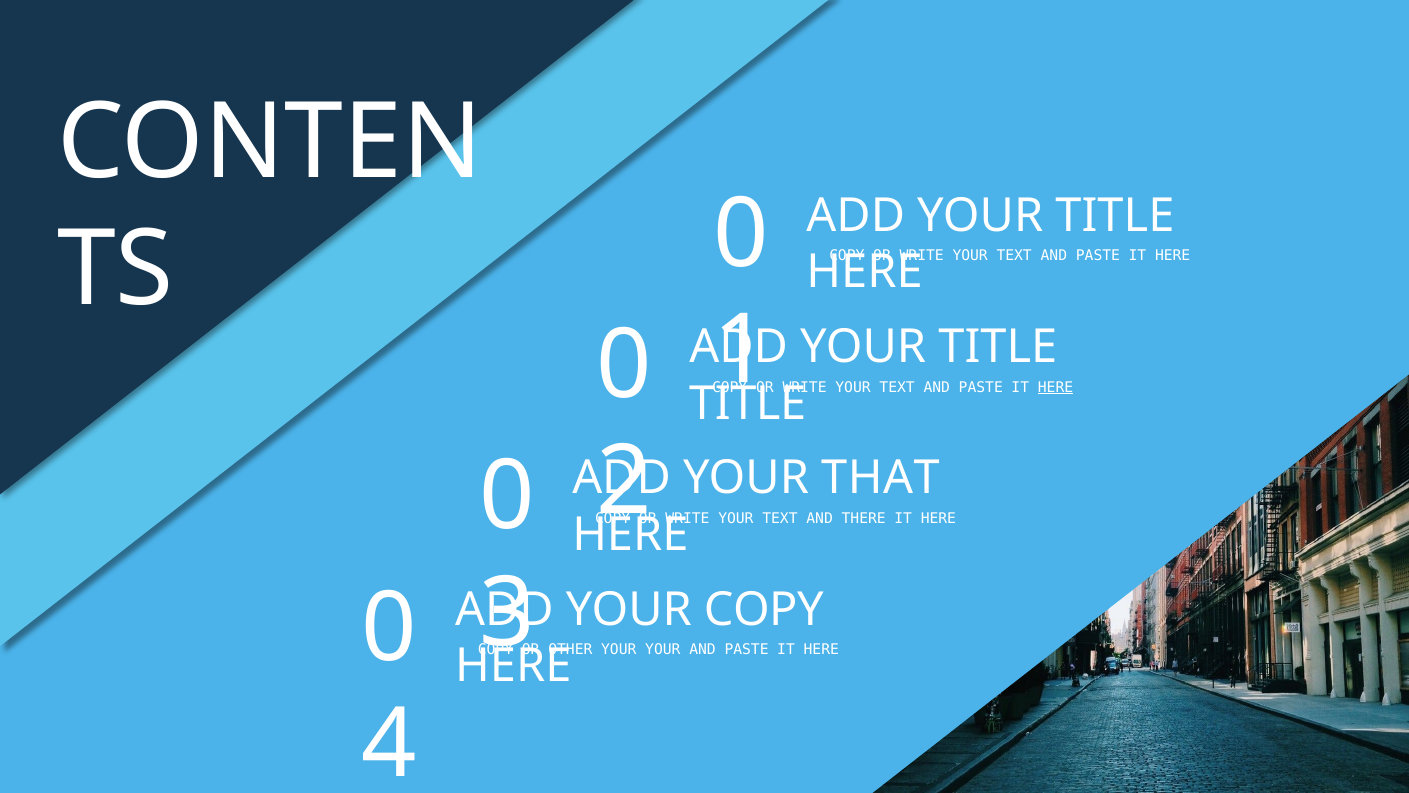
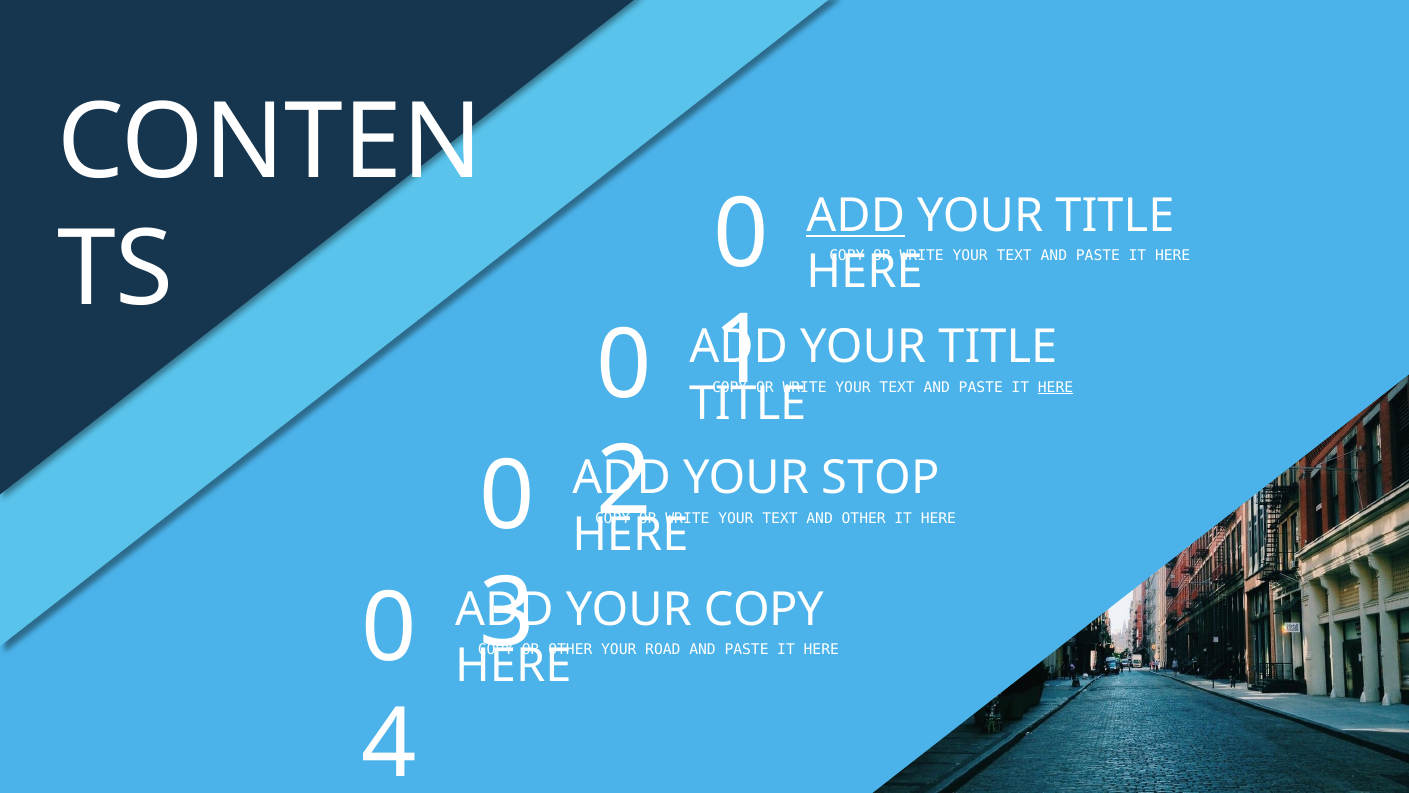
ADD at (856, 216) underline: none -> present
THAT: THAT -> STOP
AND THERE: THERE -> OTHER
YOUR YOUR: YOUR -> ROAD
